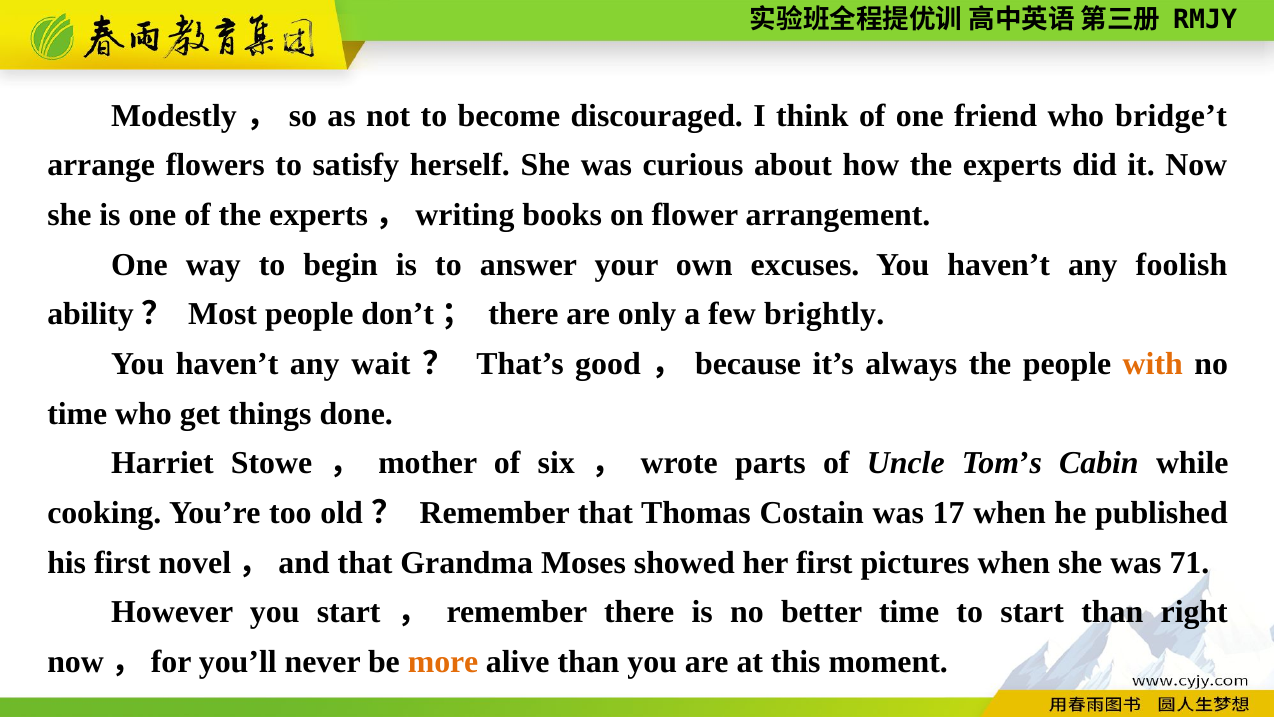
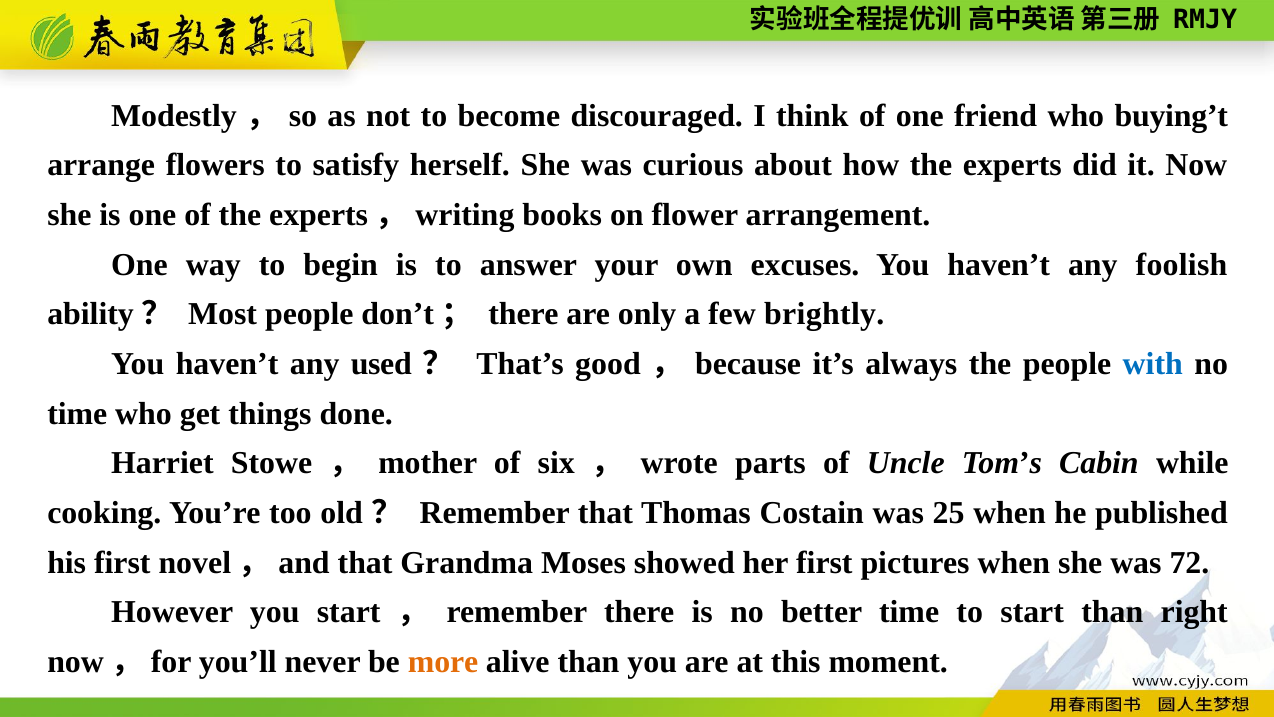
bridge’t: bridge’t -> buying’t
wait: wait -> used
with colour: orange -> blue
17: 17 -> 25
71: 71 -> 72
